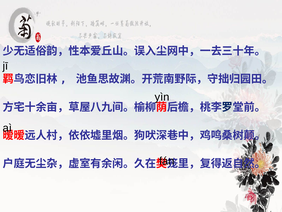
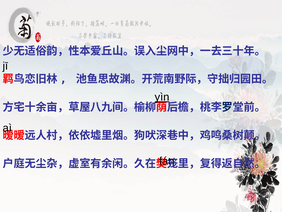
yìn underline: none -> present
